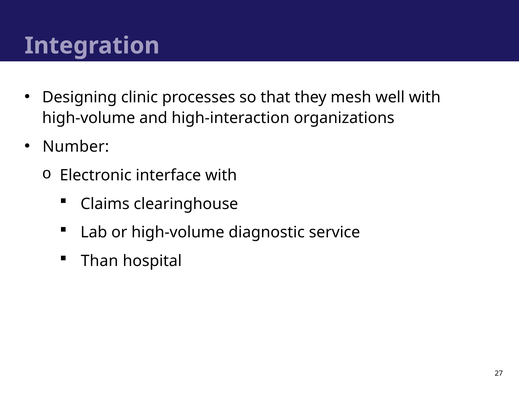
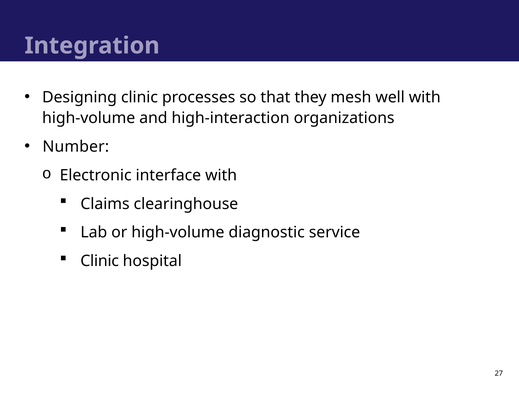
Than at (100, 261): Than -> Clinic
